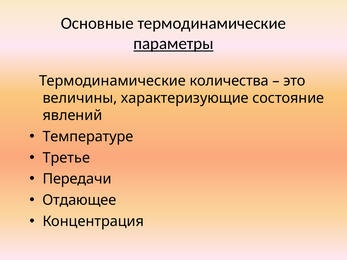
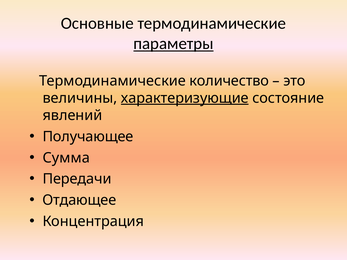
количества: количества -> количество
характеризующие underline: none -> present
Температуре: Температуре -> Получающее
Третье: Третье -> Сумма
